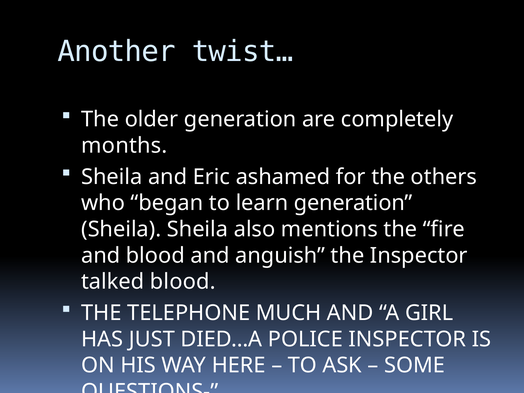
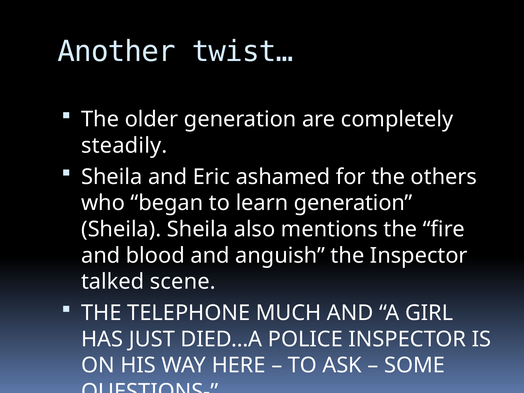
months: months -> steadily
talked blood: blood -> scene
